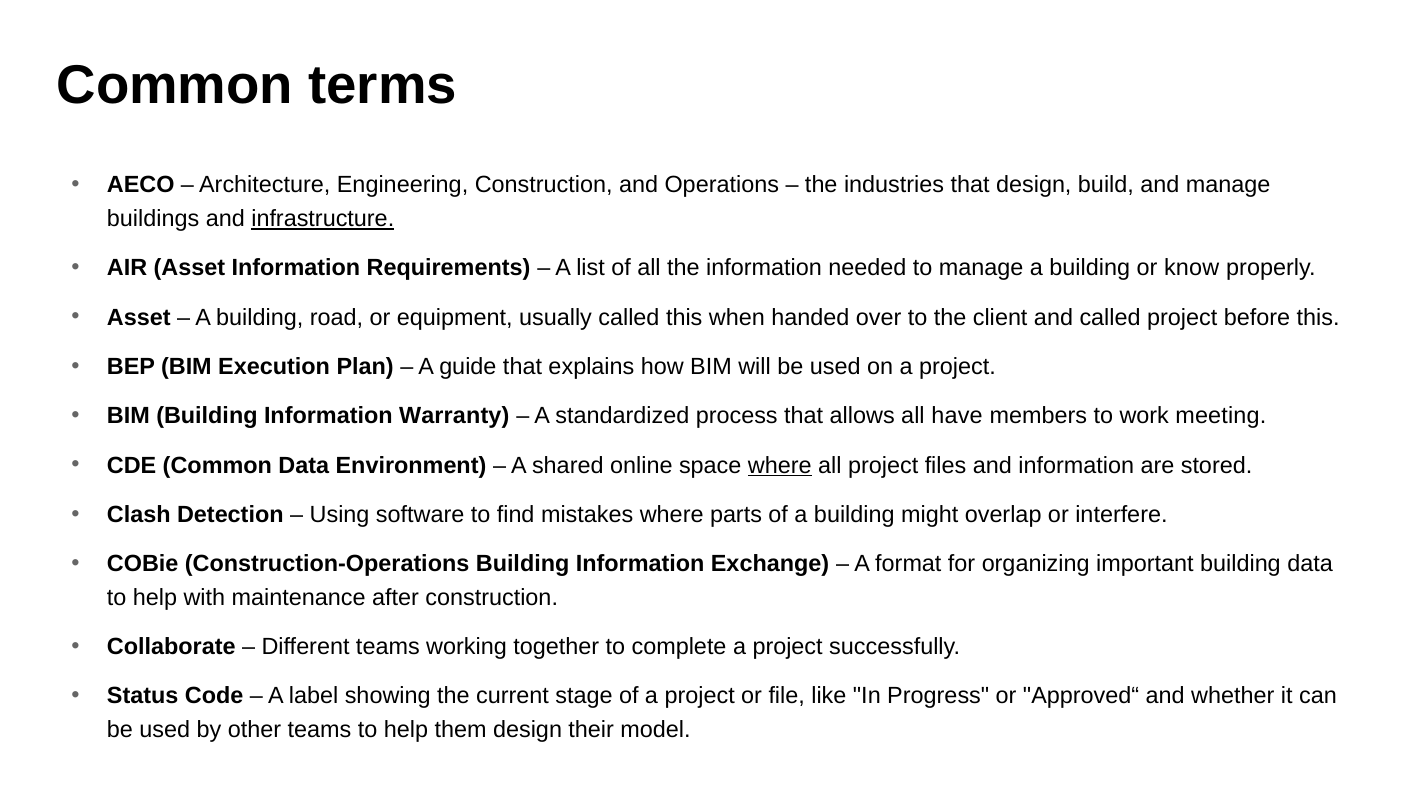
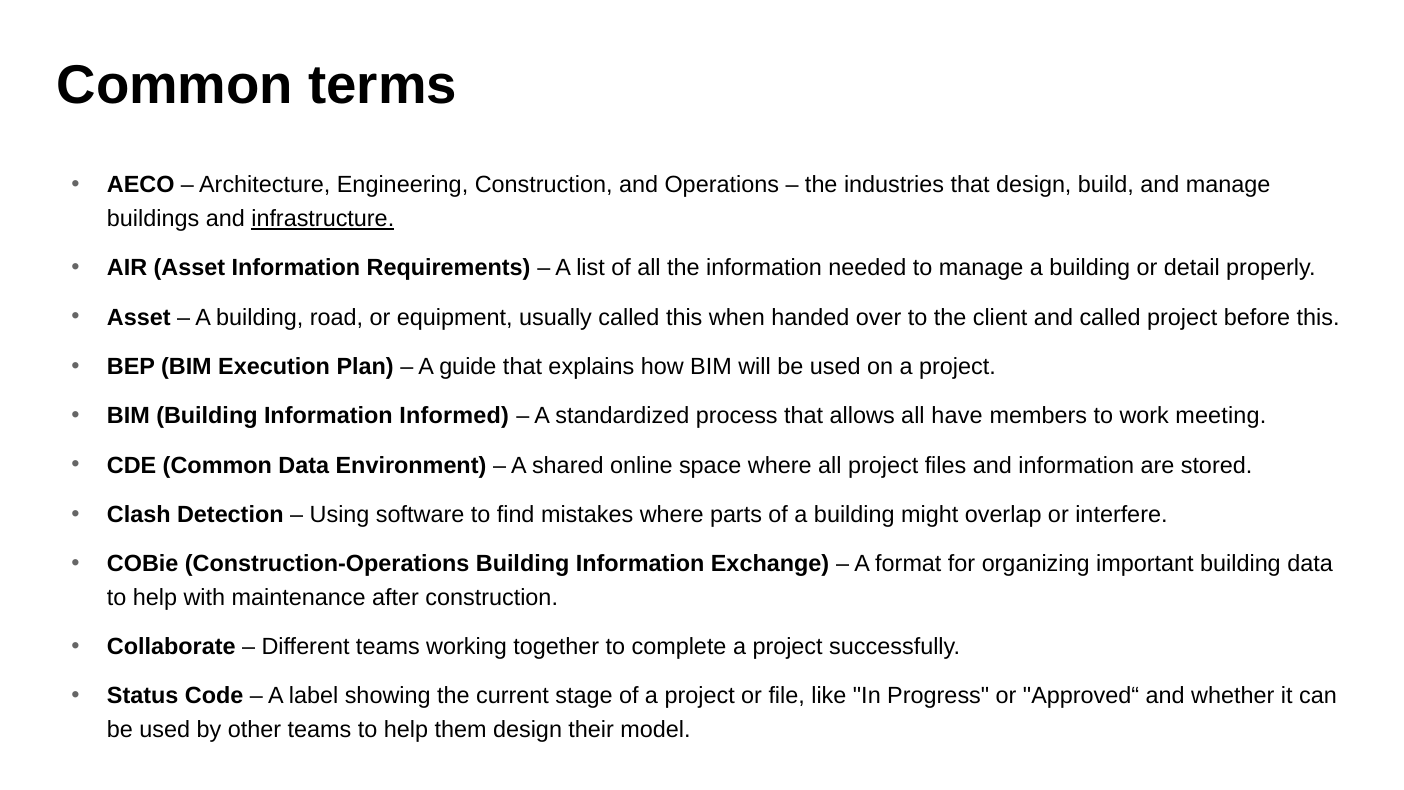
know: know -> detail
Warranty: Warranty -> Informed
where at (780, 465) underline: present -> none
